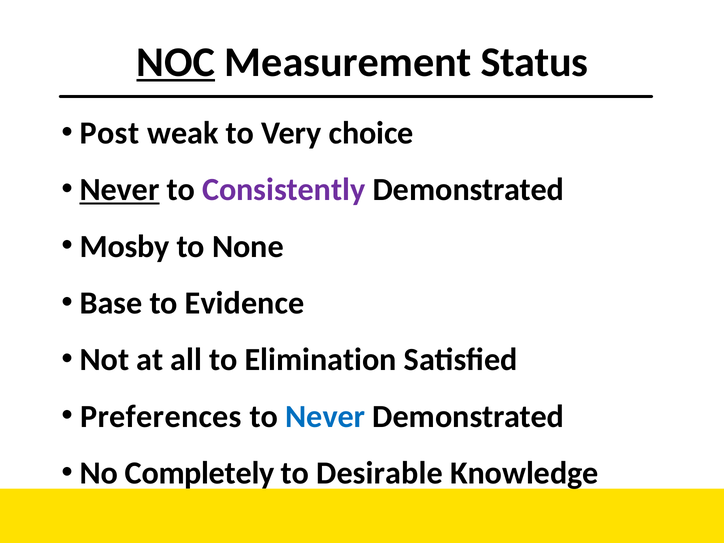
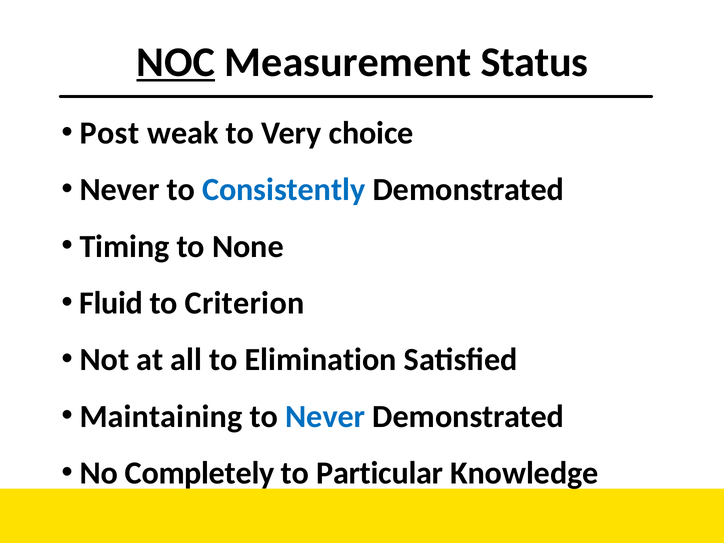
Never at (120, 190) underline: present -> none
Consistently colour: purple -> blue
Mosby: Mosby -> Timing
Base: Base -> Fluid
Evidence: Evidence -> Criterion
Preferences: Preferences -> Maintaining
Desirable: Desirable -> Particular
